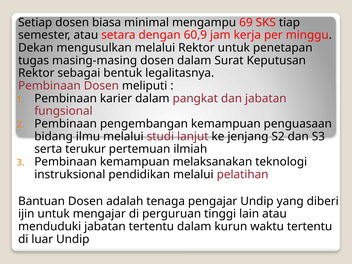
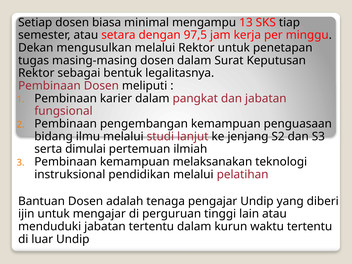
69: 69 -> 13
60,9: 60,9 -> 97,5
terukur: terukur -> dimulai
